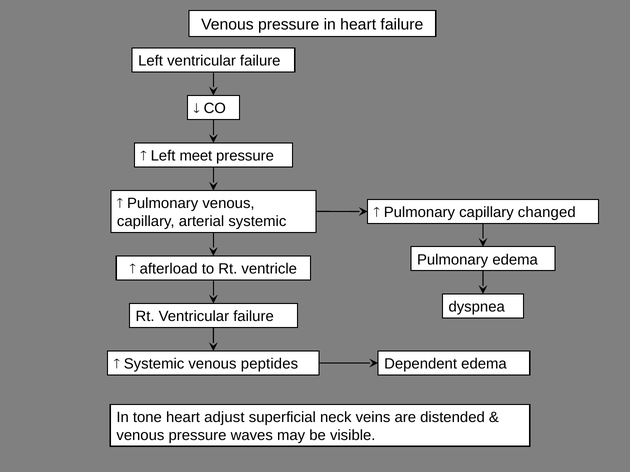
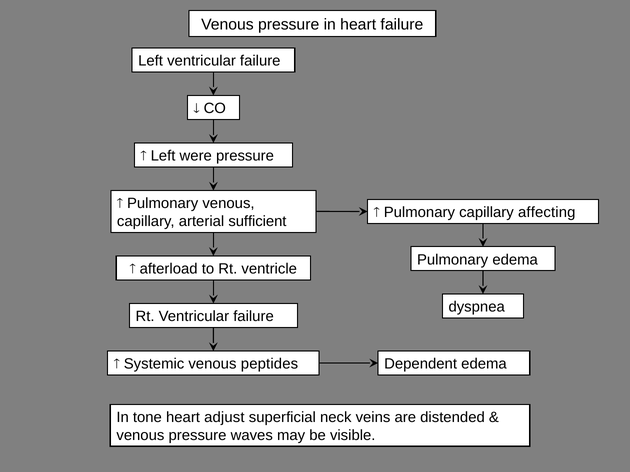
meet: meet -> were
changed: changed -> affecting
arterial systemic: systemic -> sufficient
